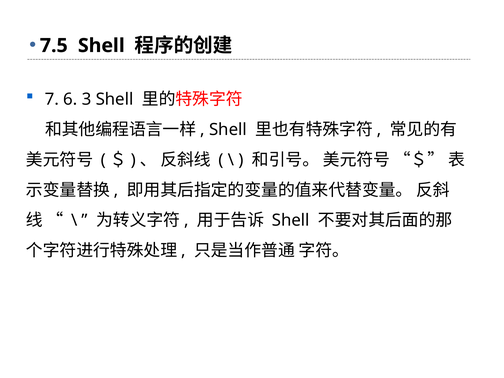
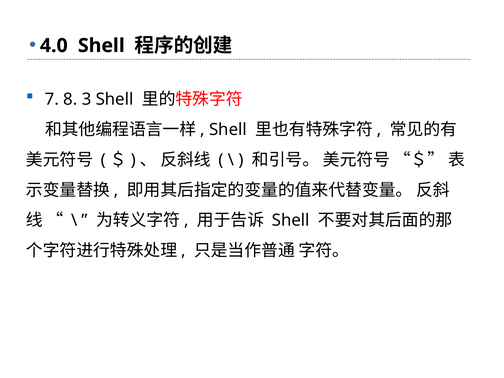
7.5: 7.5 -> 4.0
6: 6 -> 8
